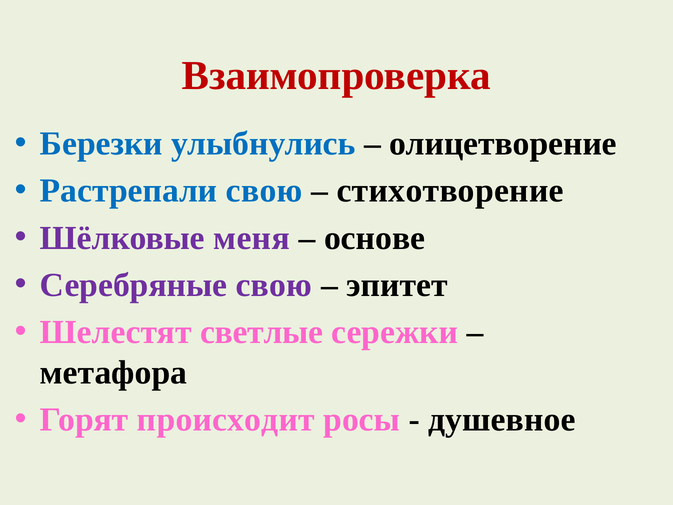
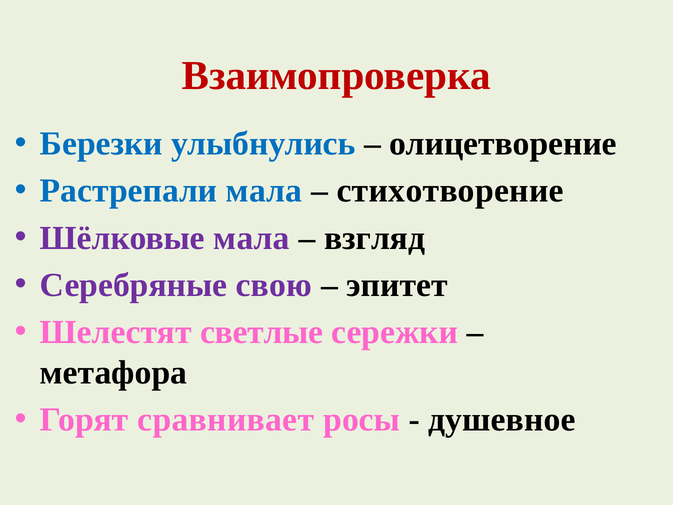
Растрепали свою: свою -> мала
Шёлковые меня: меня -> мала
основе: основе -> взгляд
происходит: происходит -> сравнивает
